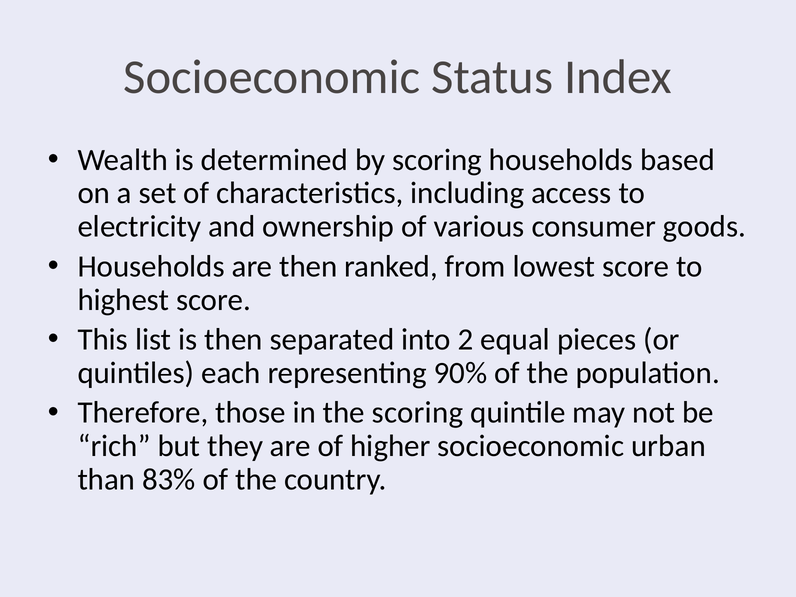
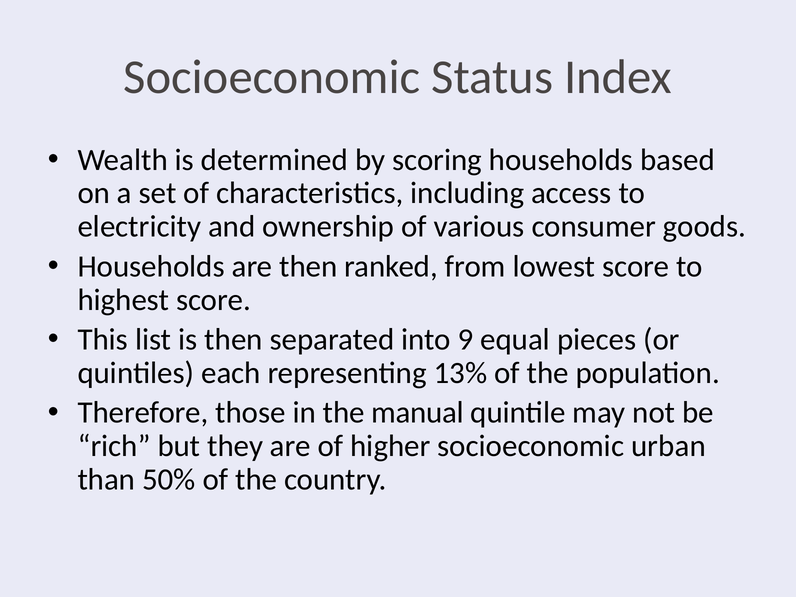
2: 2 -> 9
90%: 90% -> 13%
the scoring: scoring -> manual
83%: 83% -> 50%
